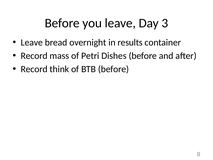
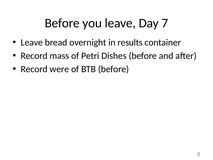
3: 3 -> 7
think: think -> were
